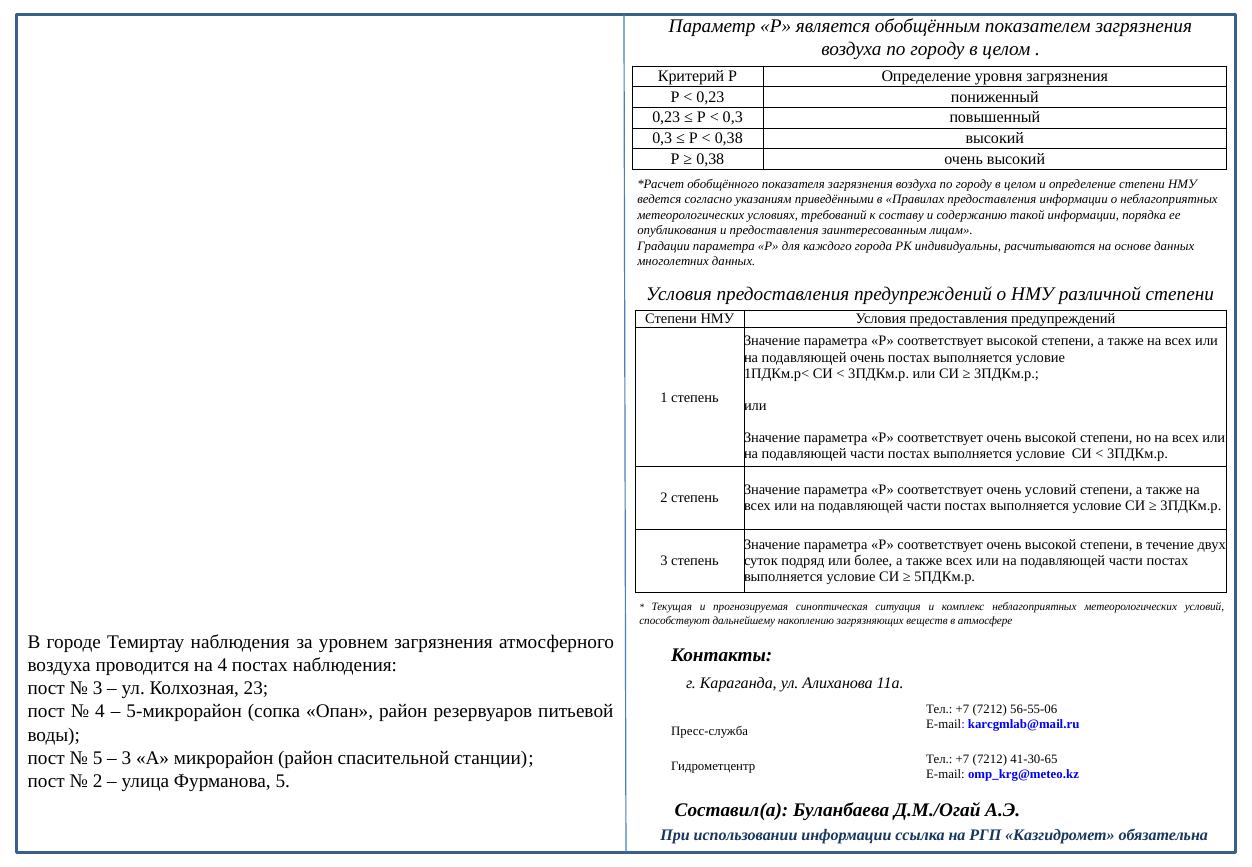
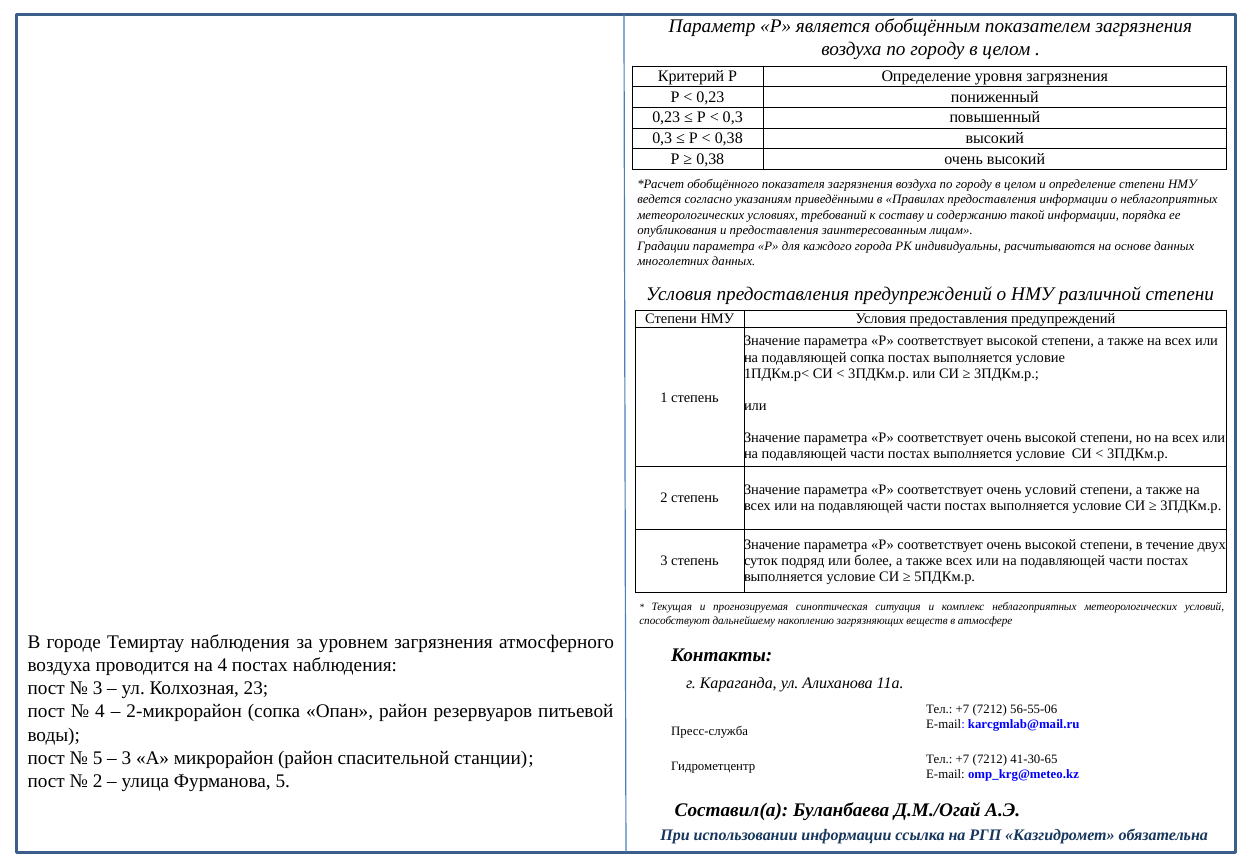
подавляющей очень: очень -> сопка
5-микрорайон: 5-микрорайон -> 2-микрорайон
